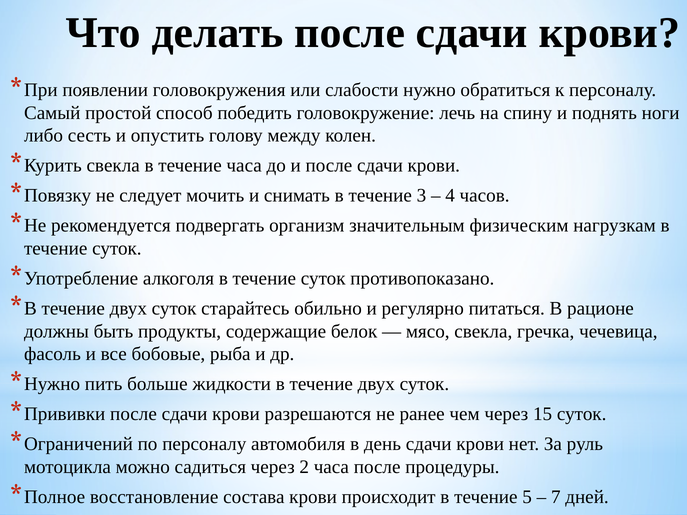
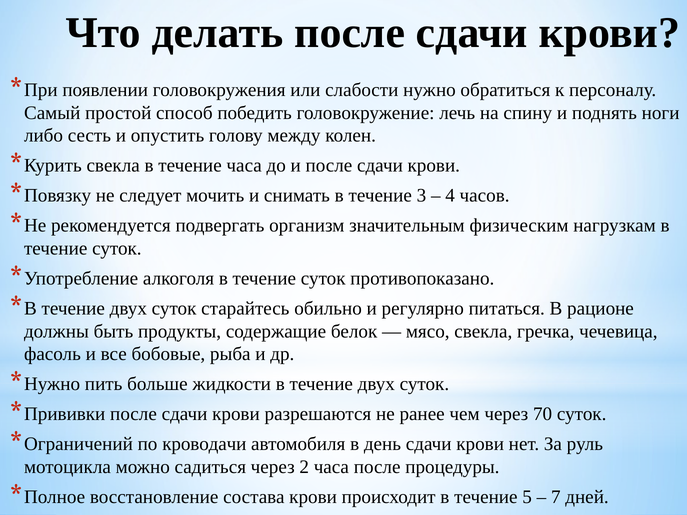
15: 15 -> 70
по персоналу: персоналу -> кроводачи
